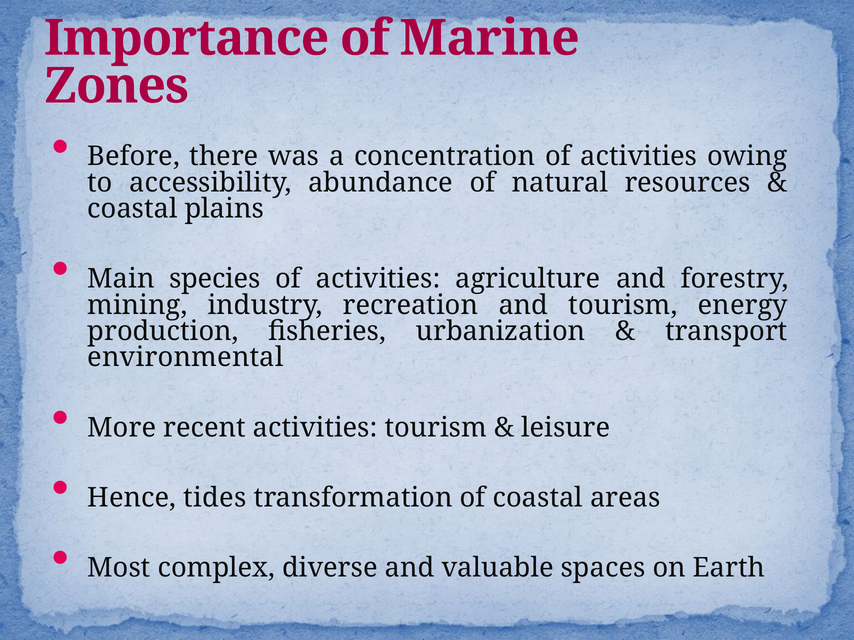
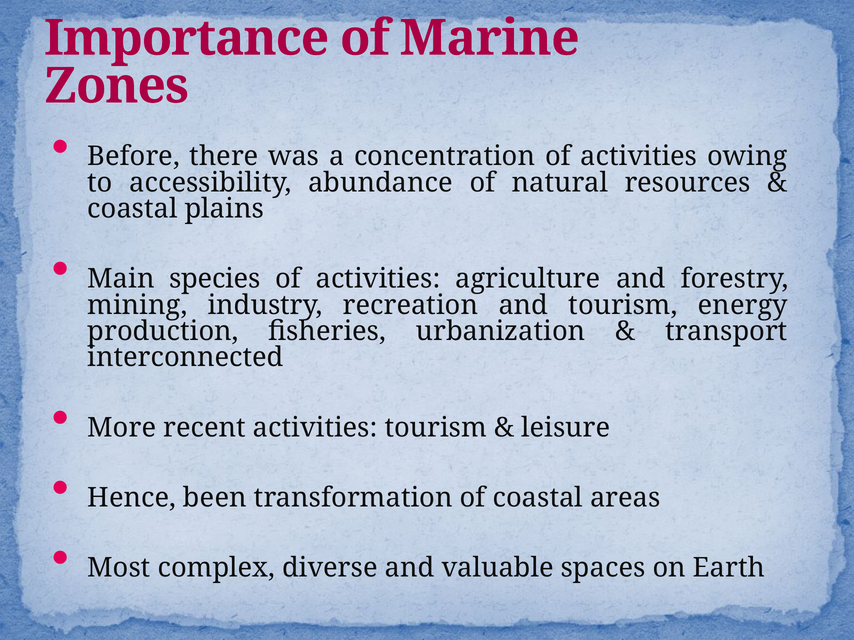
environmental: environmental -> interconnected
tides: tides -> been
